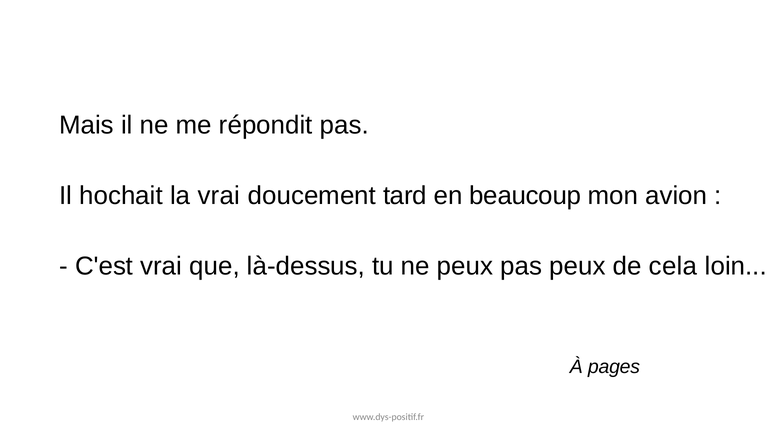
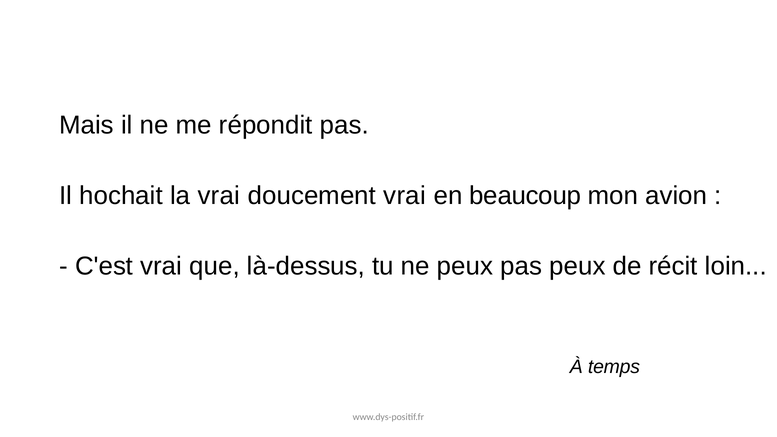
doucement tard: tard -> vrai
cela: cela -> récit
pages: pages -> temps
